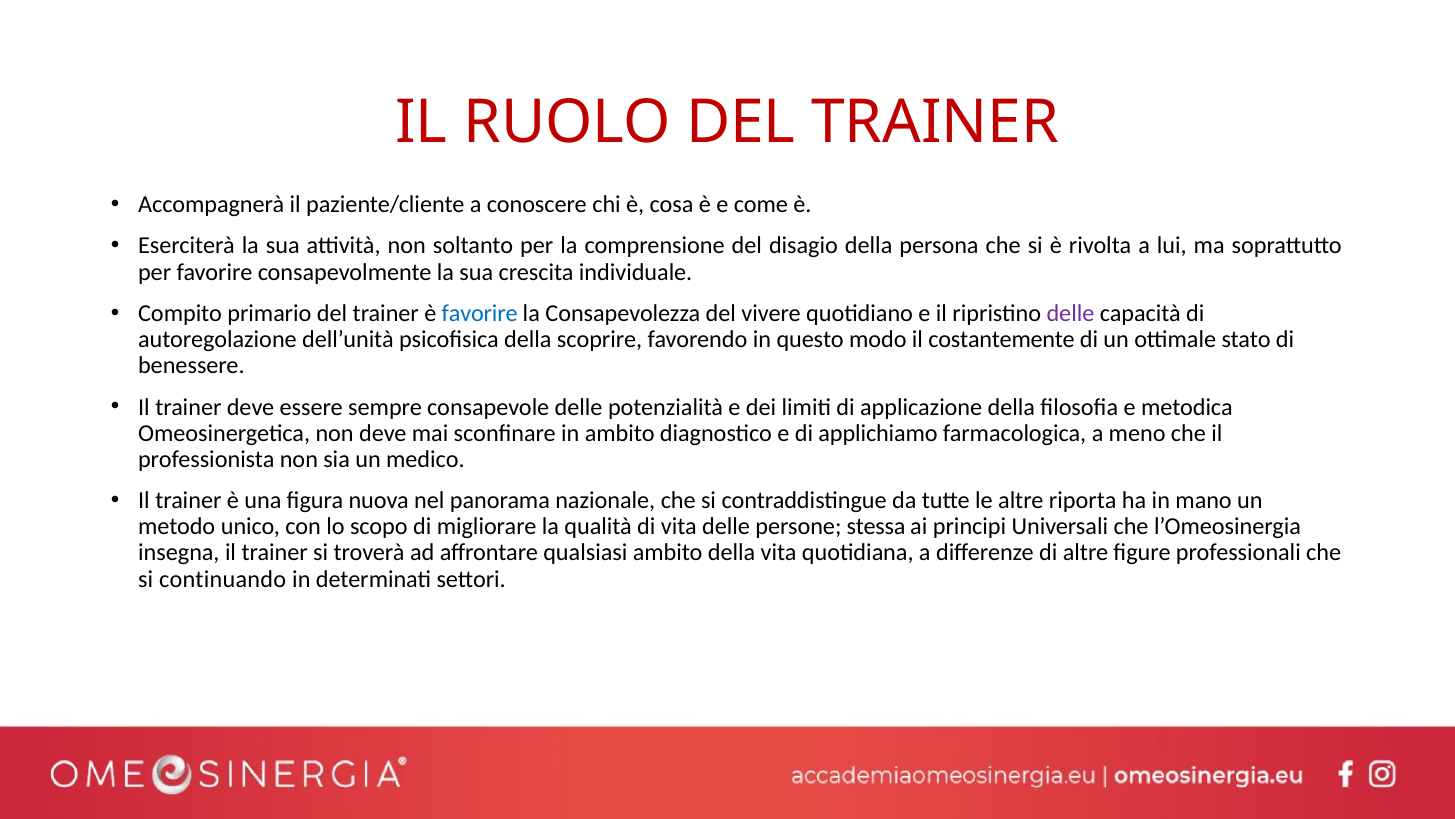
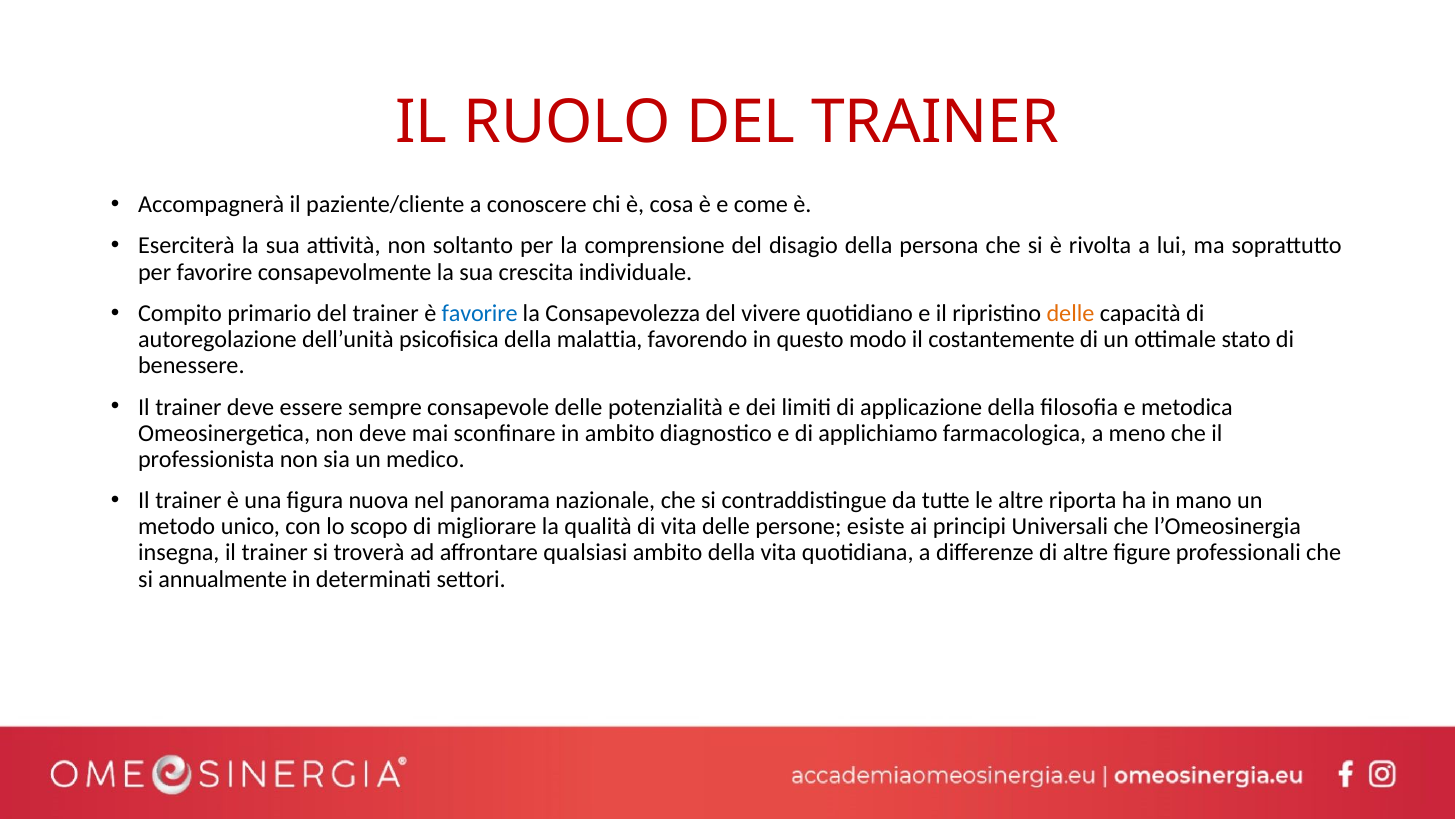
delle at (1070, 313) colour: purple -> orange
scoprire: scoprire -> malattia
stessa: stessa -> esiste
continuando: continuando -> annualmente
